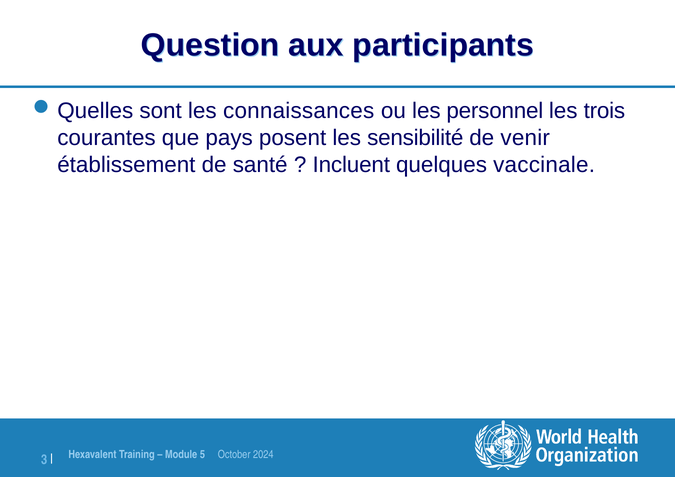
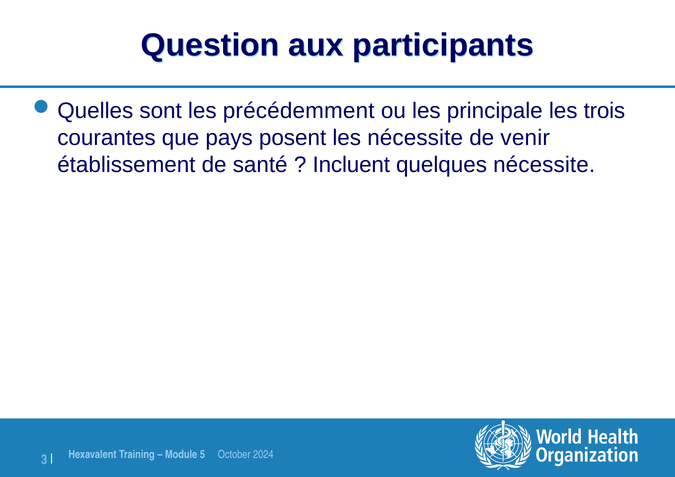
connaissances: connaissances -> précédemment
personnel: personnel -> principale
les sensibilité: sensibilité -> nécessite
quelques vaccinale: vaccinale -> nécessite
